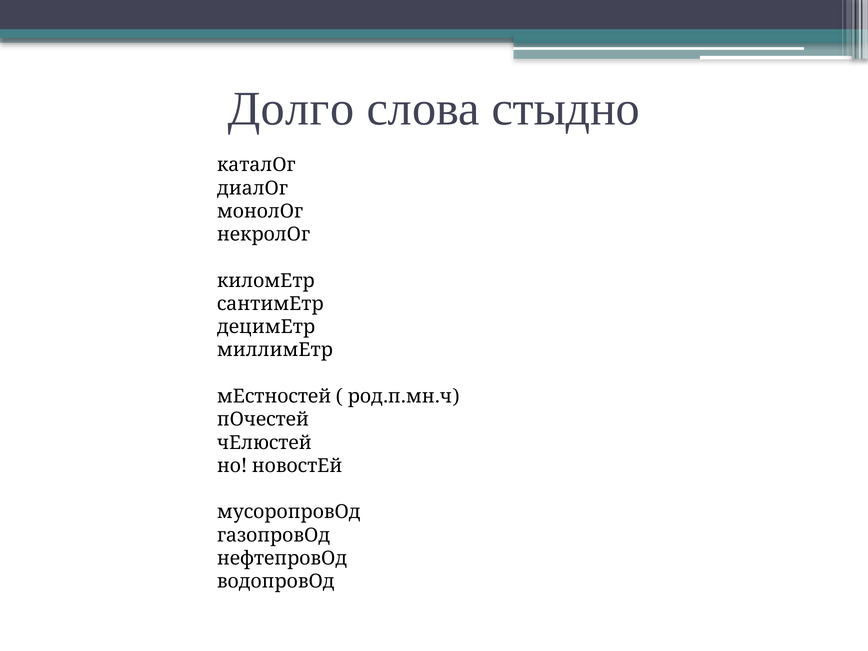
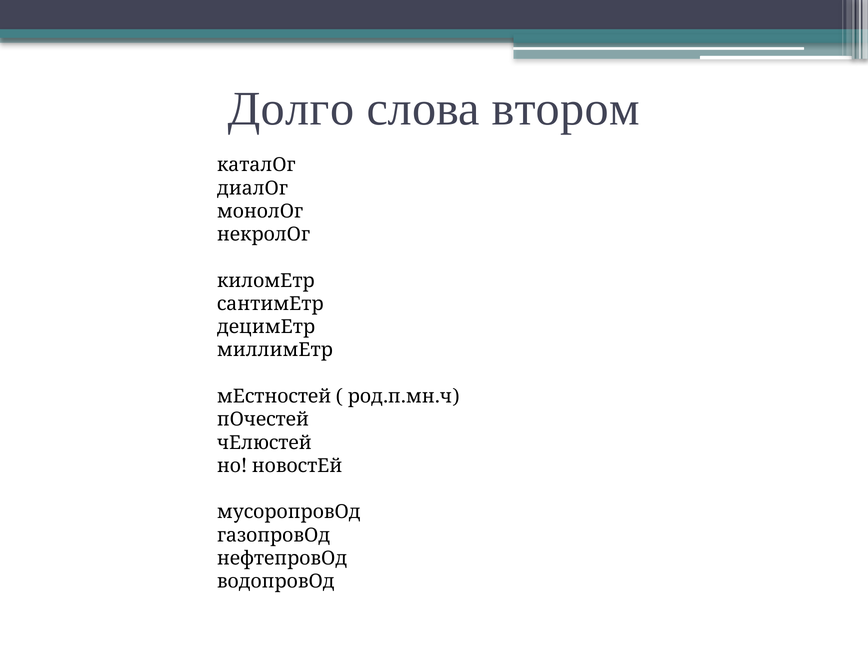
стыдно: стыдно -> втором
